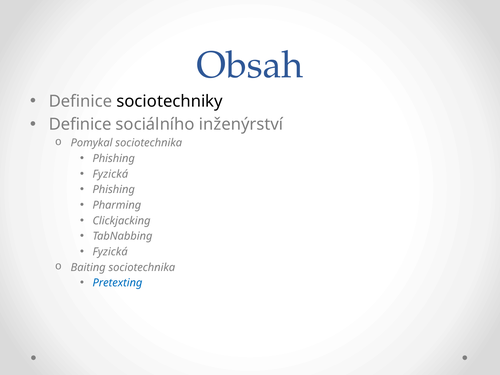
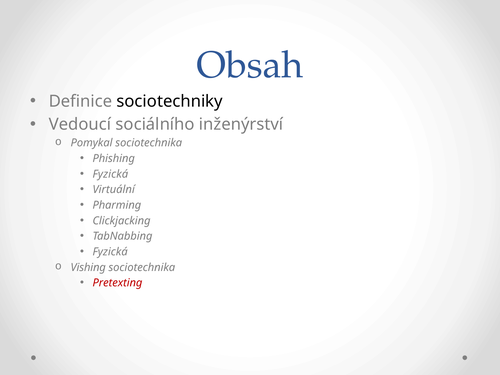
Definice at (80, 124): Definice -> Vedoucí
Phishing at (114, 190): Phishing -> Virtuální
Baiting: Baiting -> Vishing
Pretexting colour: blue -> red
